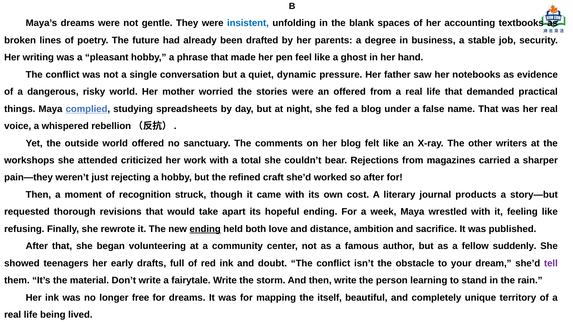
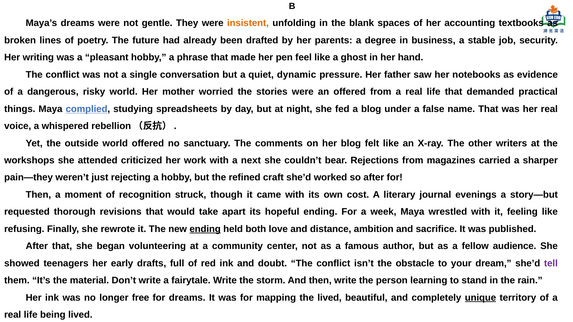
insistent colour: blue -> orange
total: total -> next
products: products -> evenings
suddenly: suddenly -> audience
the itself: itself -> lived
unique underline: none -> present
